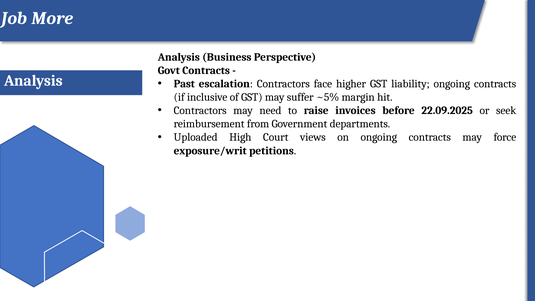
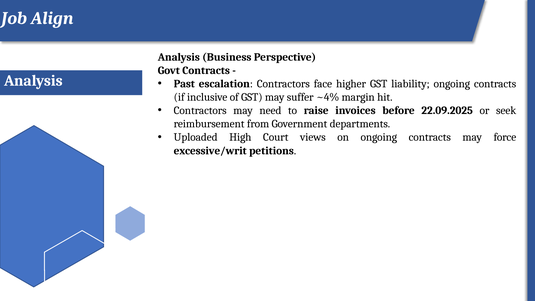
More: More -> Align
~5%: ~5% -> ~4%
exposure/writ: exposure/writ -> excessive/writ
